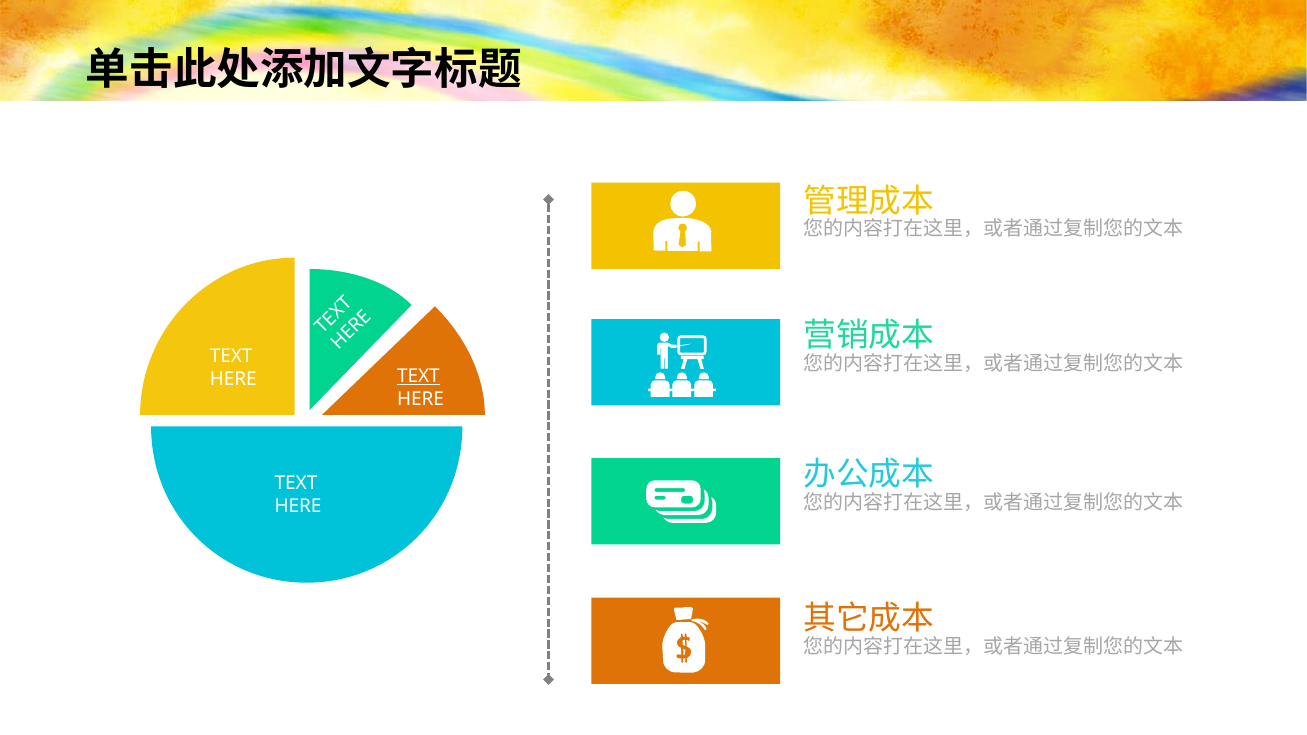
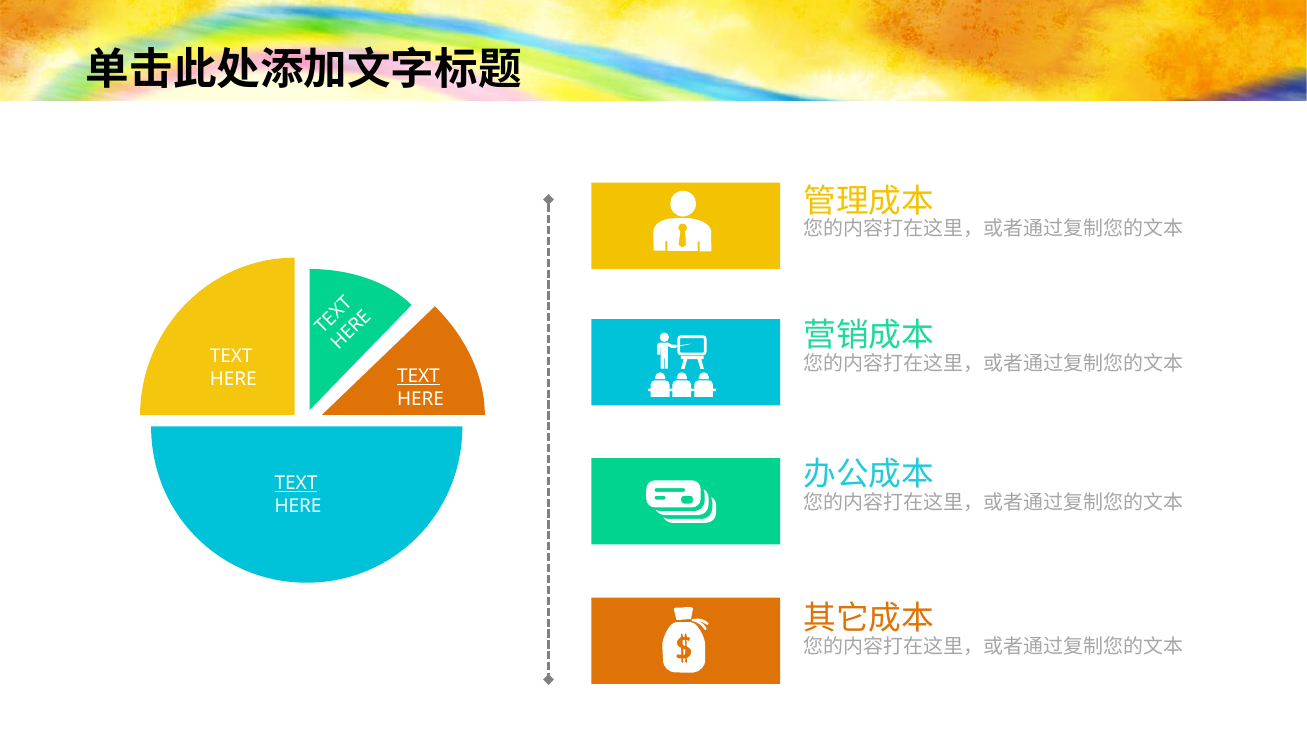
TEXT at (296, 483) underline: none -> present
